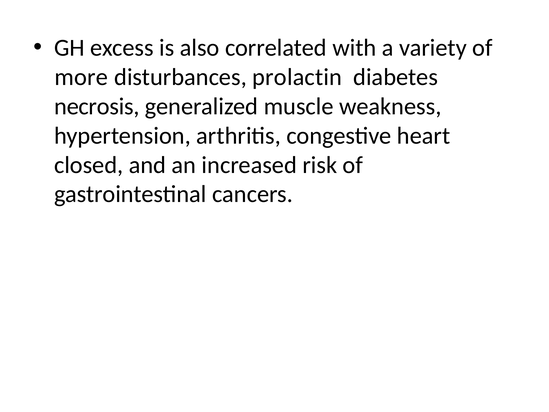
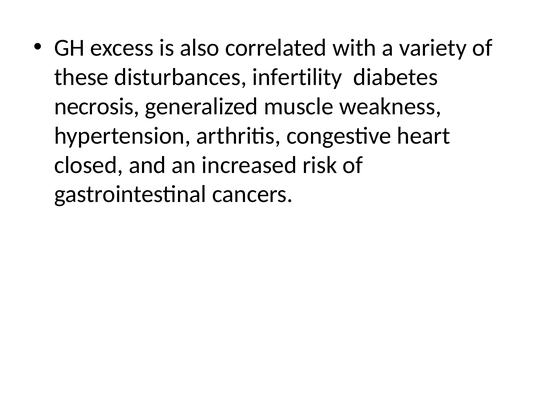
more: more -> these
prolactin: prolactin -> infertility
